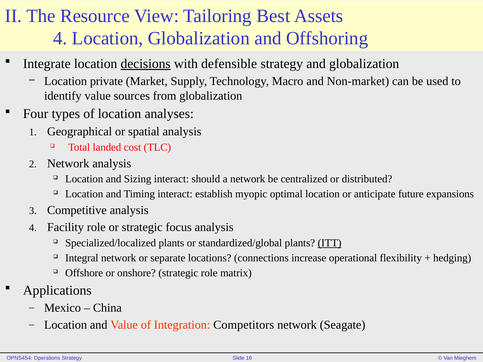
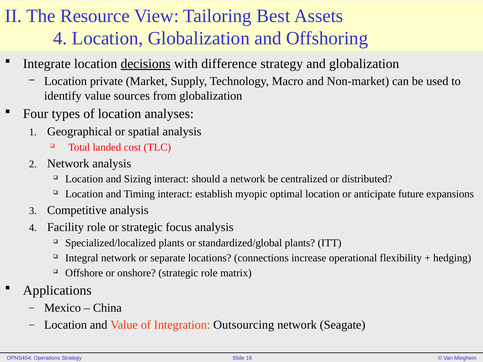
defensible: defensible -> difference
ITT underline: present -> none
Competitors: Competitors -> Outsourcing
